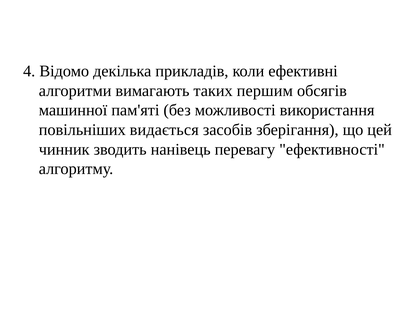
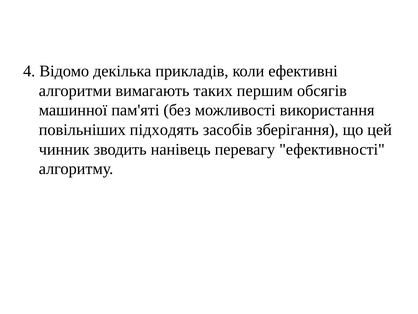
видається: видається -> підходять
